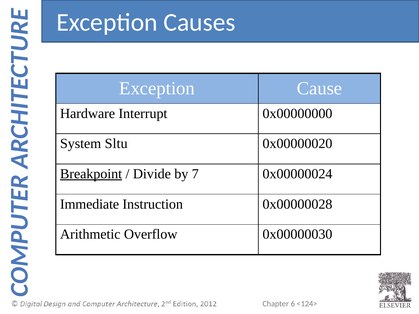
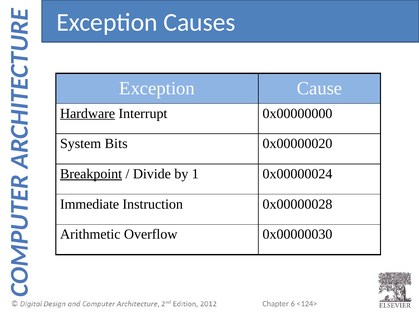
Hardware underline: none -> present
Sltu: Sltu -> Bits
7: 7 -> 1
